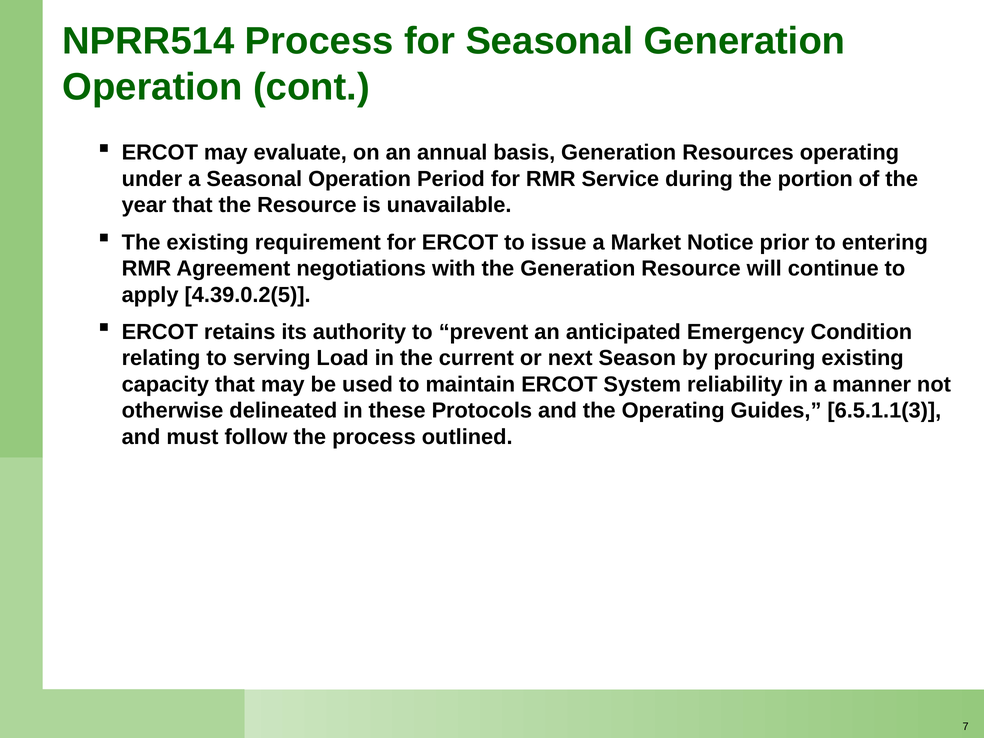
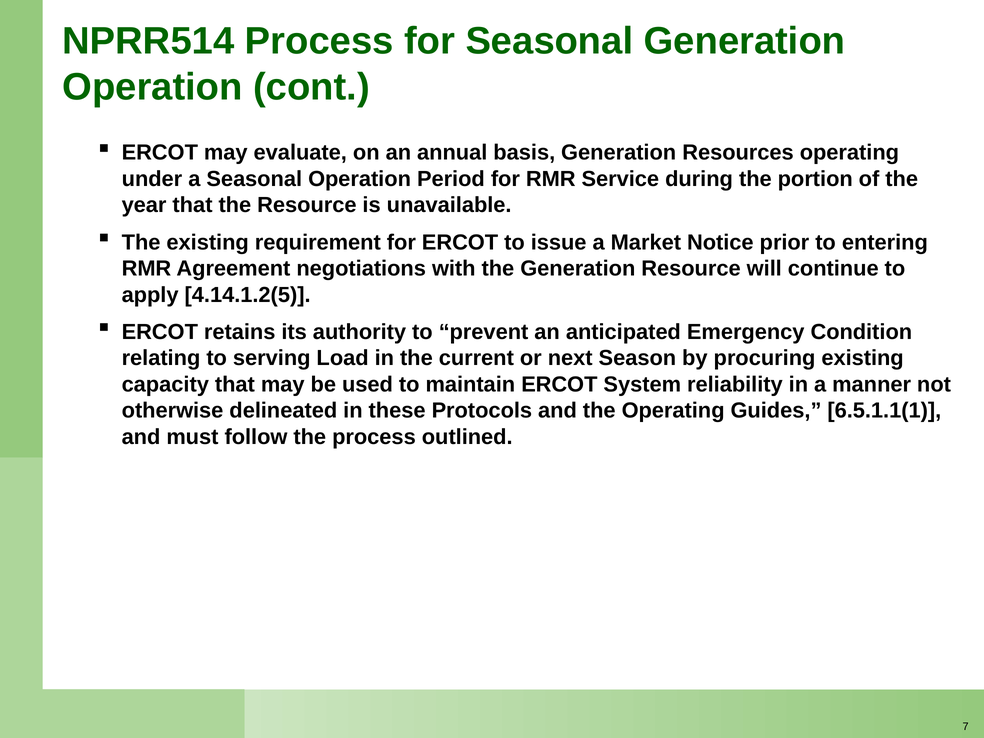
4.39.0.2(5: 4.39.0.2(5 -> 4.14.1.2(5
6.5.1.1(3: 6.5.1.1(3 -> 6.5.1.1(1
